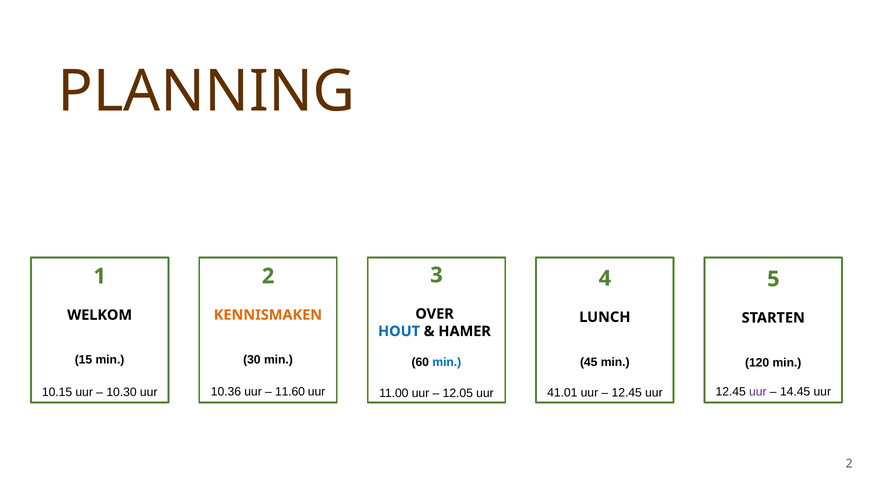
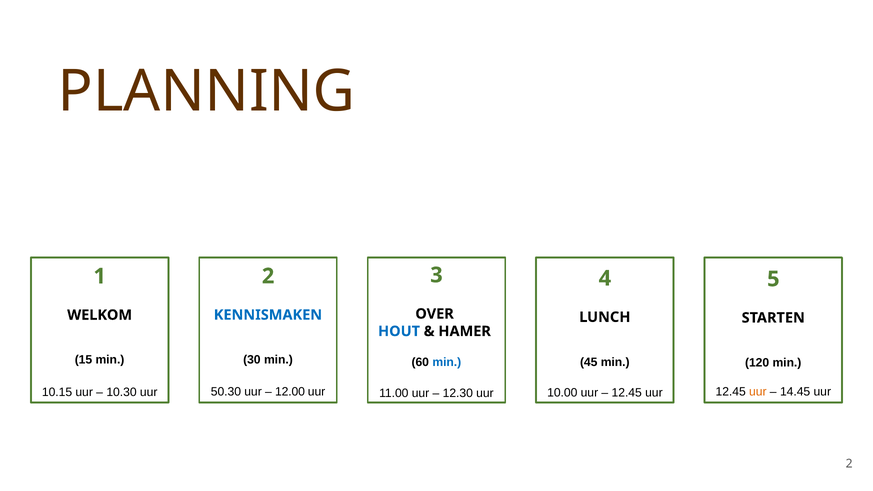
KENNISMAKEN colour: orange -> blue
10.36: 10.36 -> 50.30
11.60: 11.60 -> 12.00
uur at (758, 392) colour: purple -> orange
41.01: 41.01 -> 10.00
12.05: 12.05 -> 12.30
